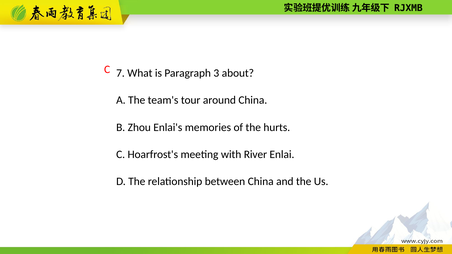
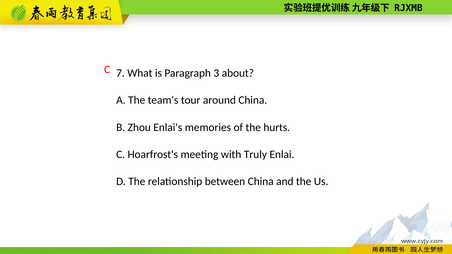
River: River -> Truly
